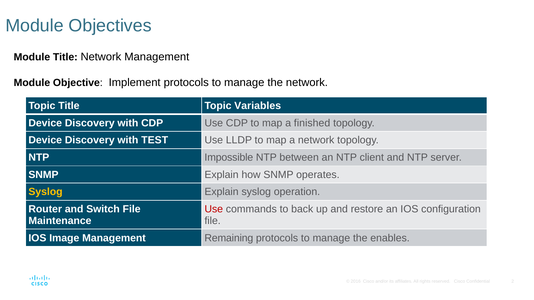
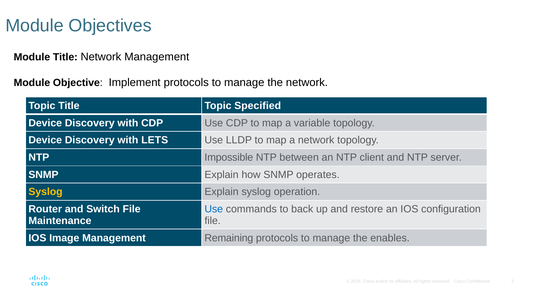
Variables: Variables -> Specified
finished: finished -> variable
TEST: TEST -> LETS
Use at (214, 209) colour: red -> blue
